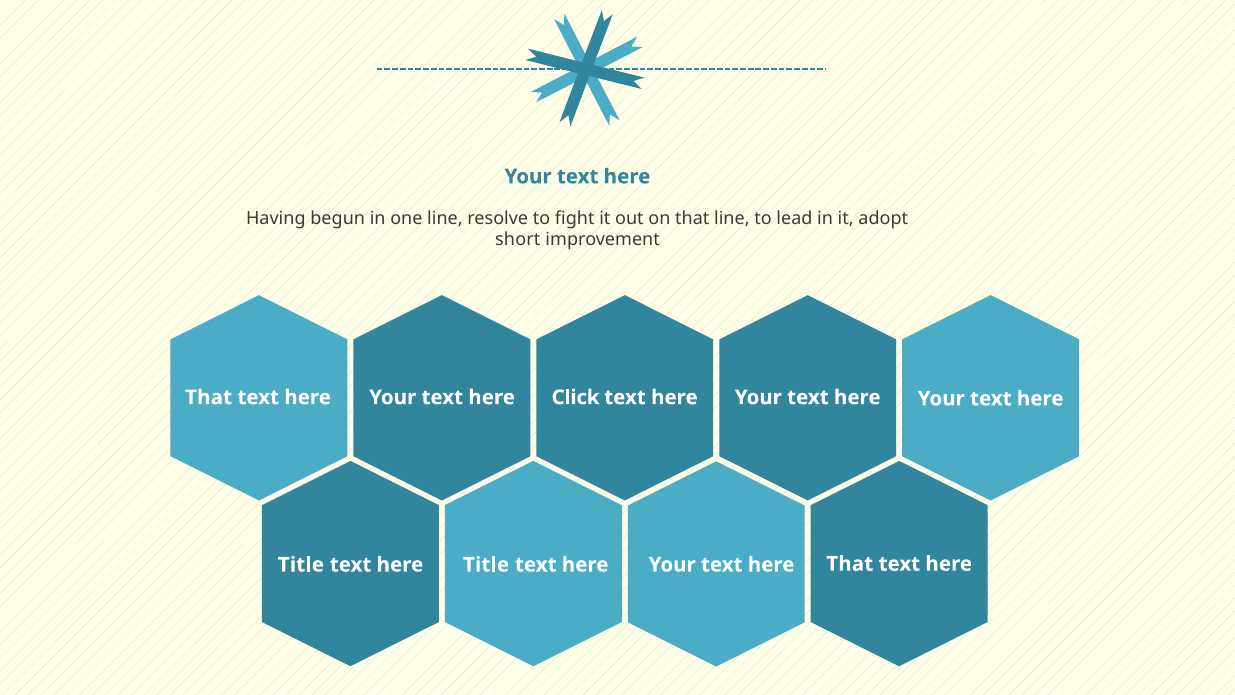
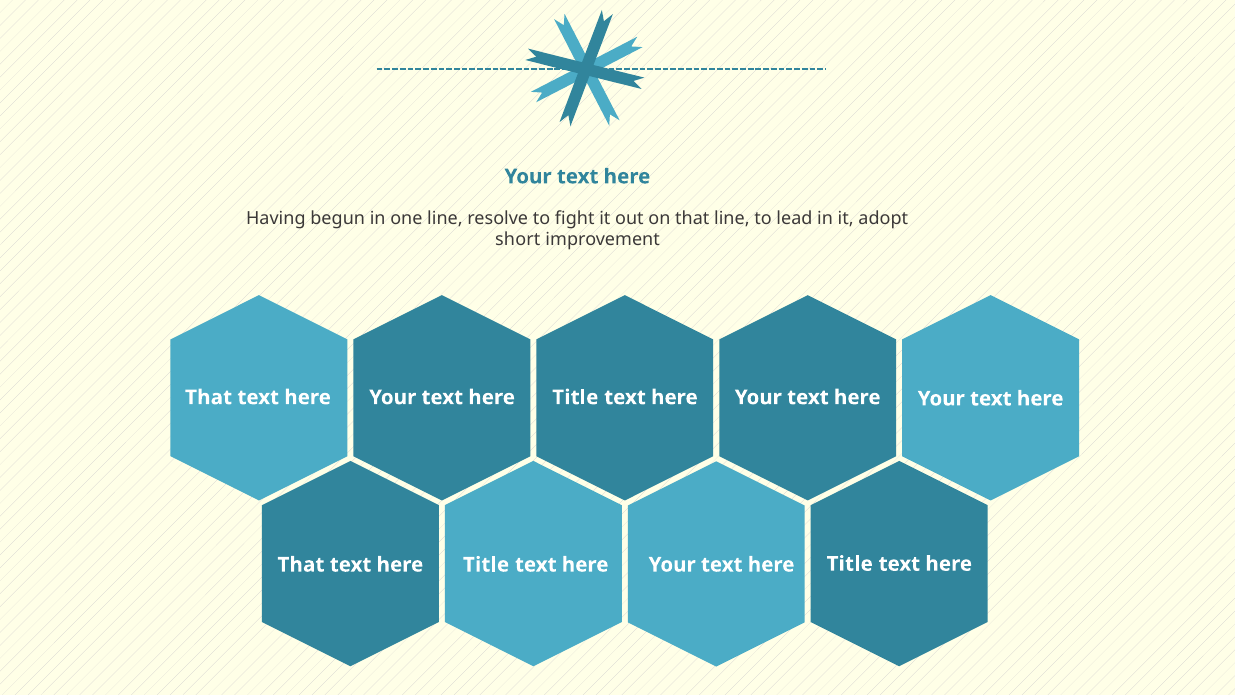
Click at (576, 397): Click -> Title
Title at (301, 565): Title -> That
That at (850, 564): That -> Title
